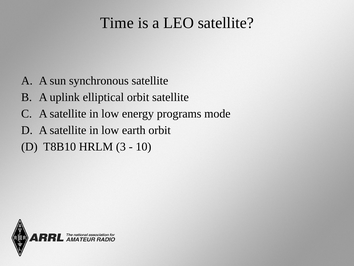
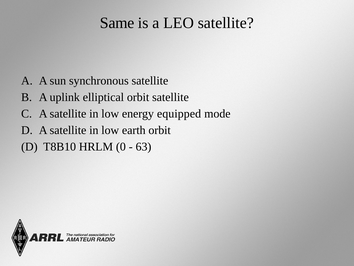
Time: Time -> Same
programs: programs -> equipped
3: 3 -> 0
10: 10 -> 63
